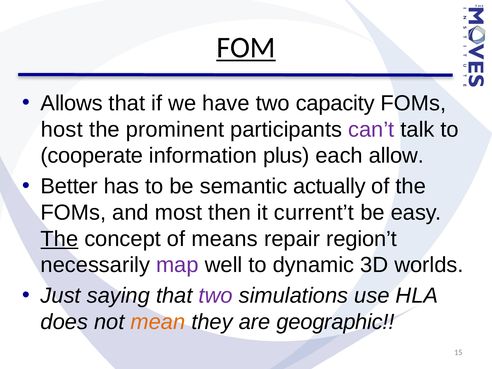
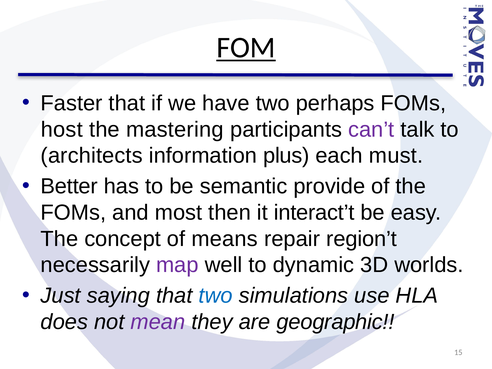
Allows: Allows -> Faster
capacity: capacity -> perhaps
prominent: prominent -> mastering
cooperate: cooperate -> architects
allow: allow -> must
actually: actually -> provide
current’t: current’t -> interact’t
The at (59, 239) underline: present -> none
two at (216, 296) colour: purple -> blue
mean colour: orange -> purple
